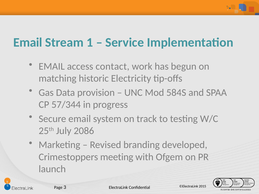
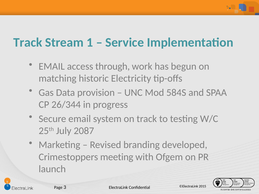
Email at (28, 43): Email -> Track
contact: contact -> through
57/344: 57/344 -> 26/344
2086: 2086 -> 2087
